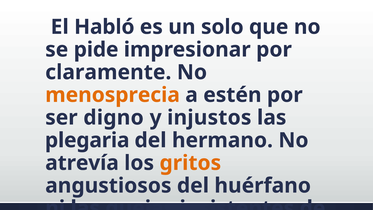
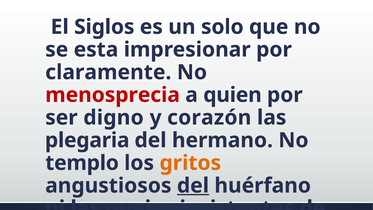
Habló: Habló -> Siglos
pide: pide -> esta
menosprecia colour: orange -> red
estén: estén -> quien
injustos: injustos -> corazón
atrevía: atrevía -> templo
del at (193, 185) underline: none -> present
